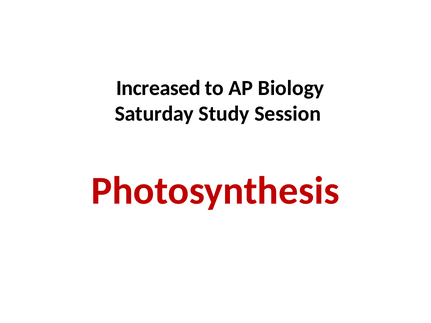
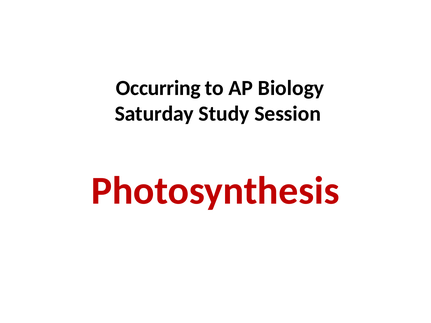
Increased: Increased -> Occurring
